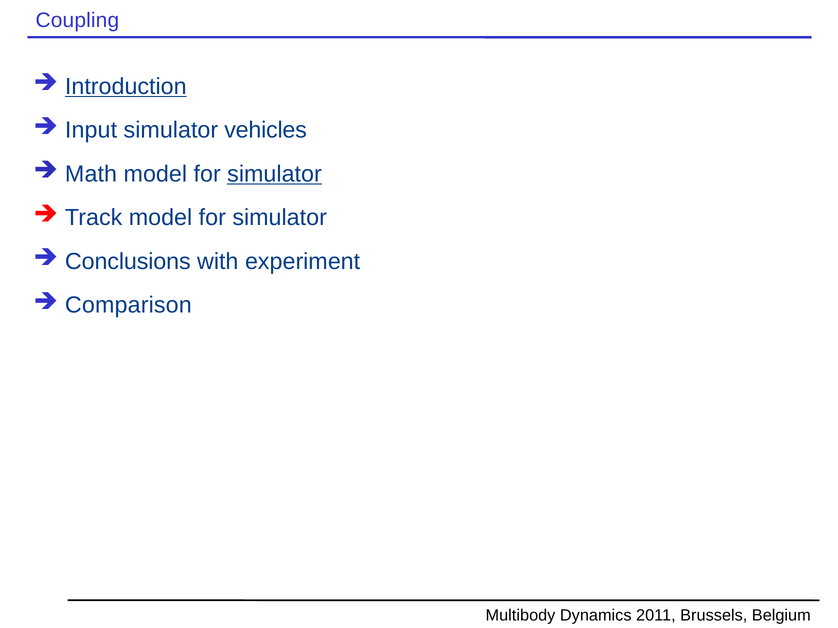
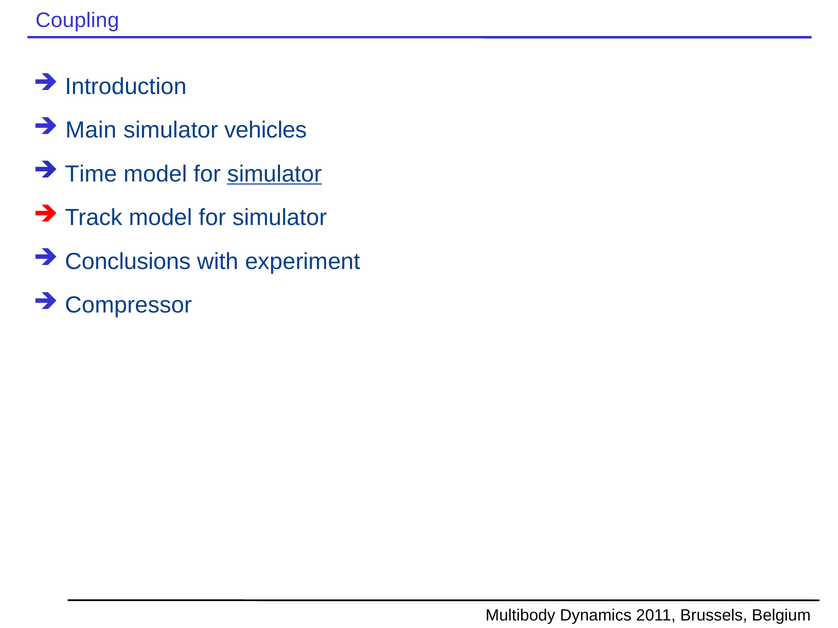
Introduction underline: present -> none
Input: Input -> Main
Math: Math -> Time
Comparison: Comparison -> Compressor
